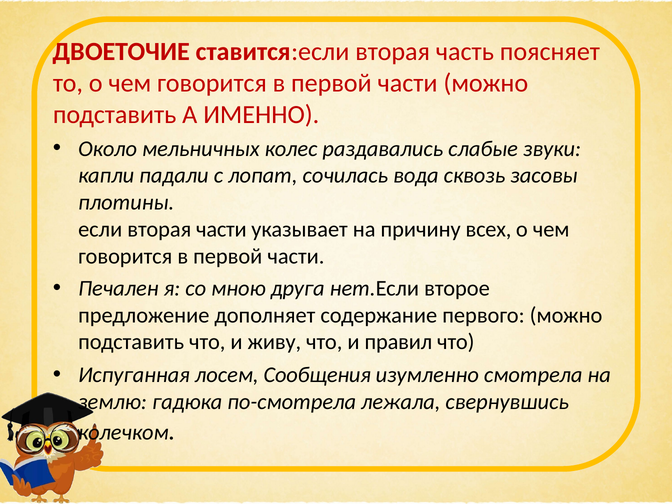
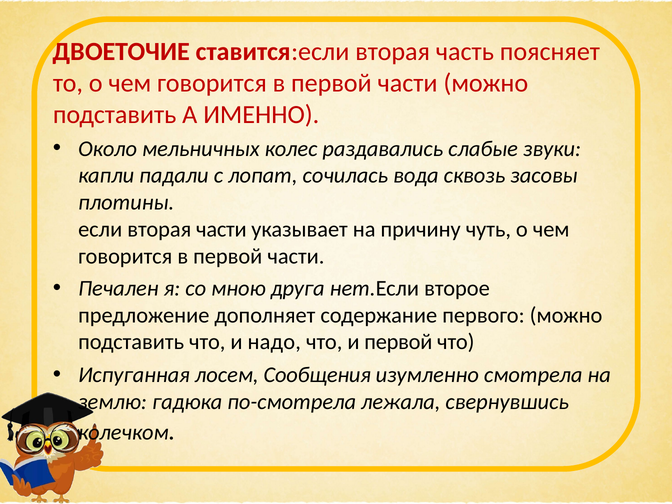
всех: всех -> чуть
живу: живу -> надо
и правил: правил -> первой
